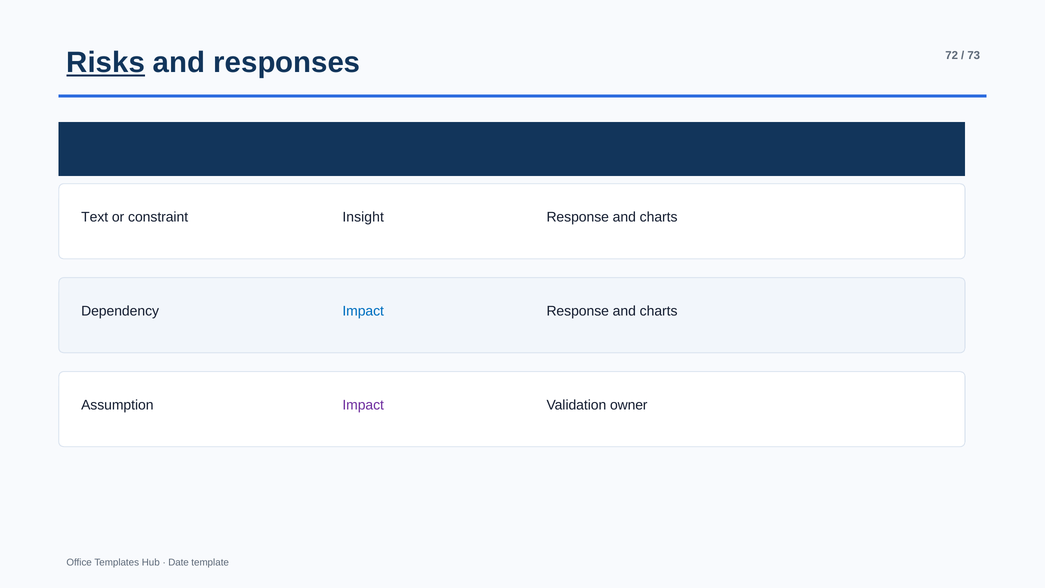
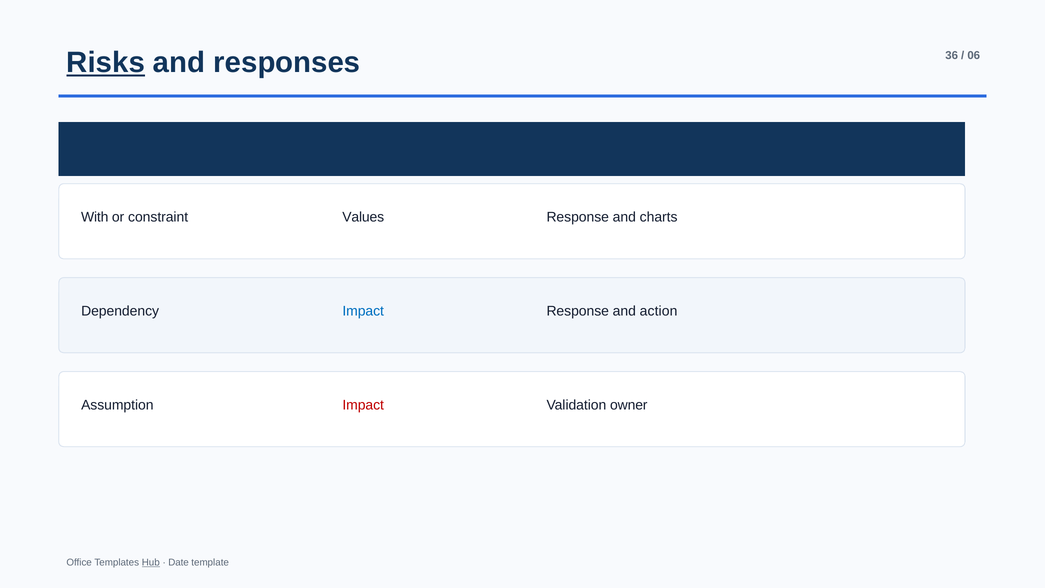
72: 72 -> 36
73: 73 -> 06
Text: Text -> With
Insight: Insight -> Values
charts at (659, 311): charts -> action
Impact at (363, 405) colour: purple -> red
Hub underline: none -> present
